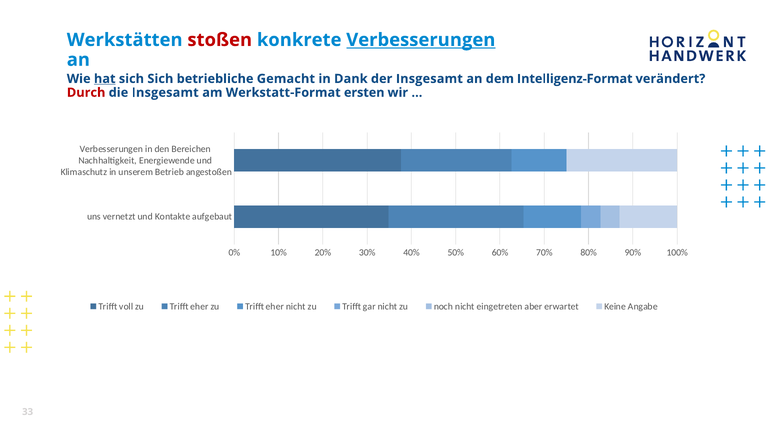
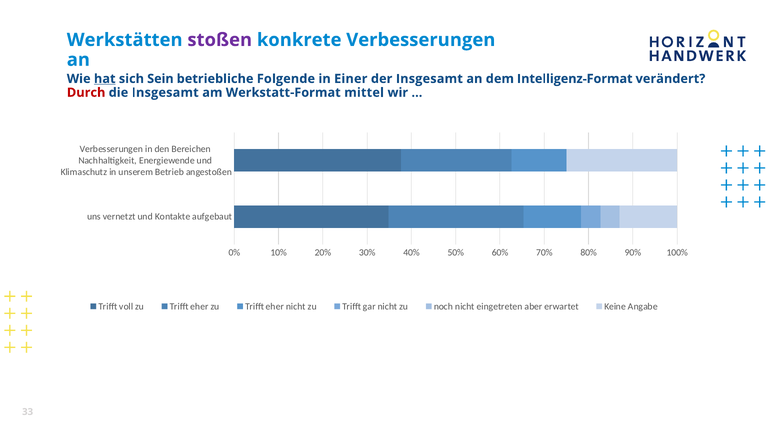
stoßen colour: red -> purple
Verbesserungen at (421, 40) underline: present -> none
sich Sich: Sich -> Sein
Gemacht: Gemacht -> Folgende
Dank: Dank -> Einer
ersten: ersten -> mittel
